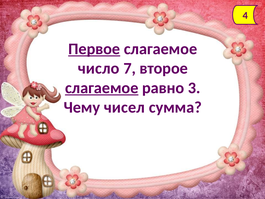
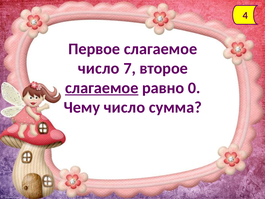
Первое underline: present -> none
3: 3 -> 0
Чему чисел: чисел -> число
